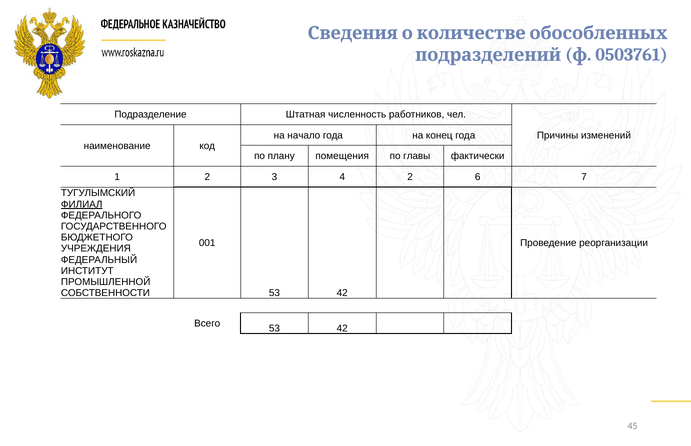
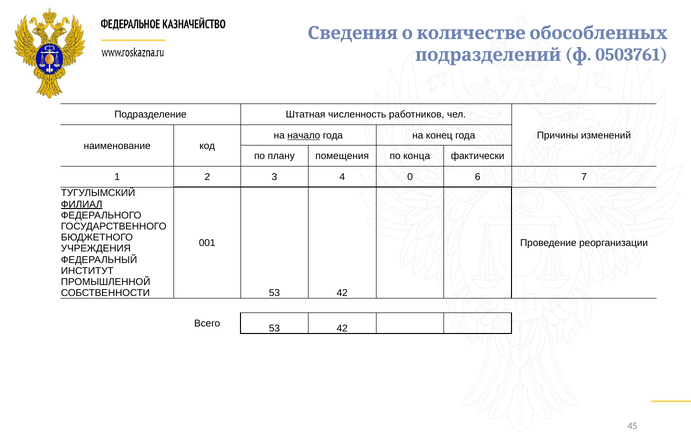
начало underline: none -> present
главы: главы -> конца
4 2: 2 -> 0
